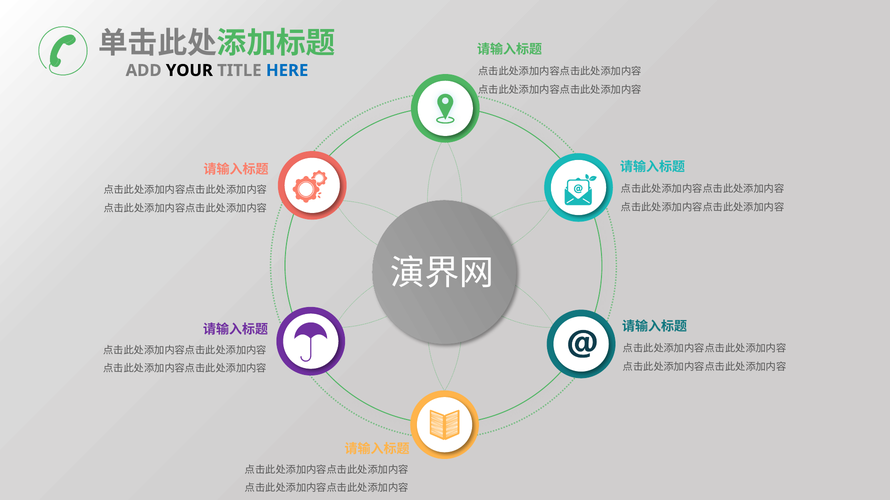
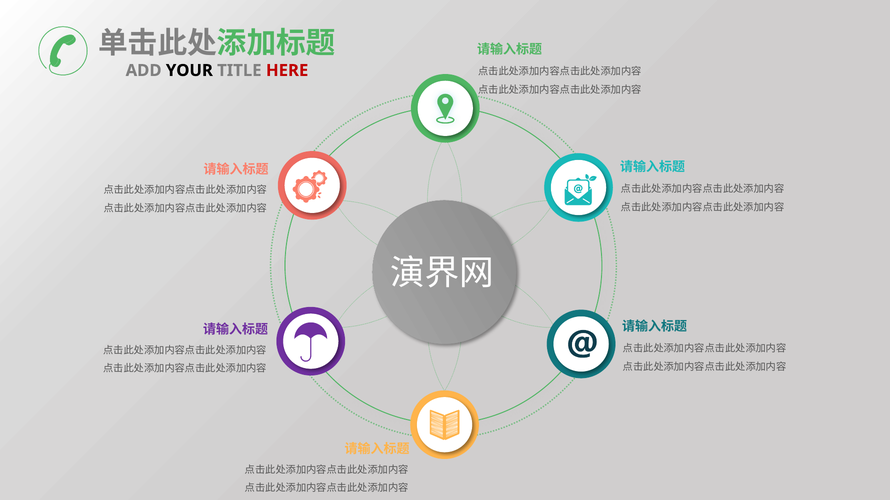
HERE colour: blue -> red
